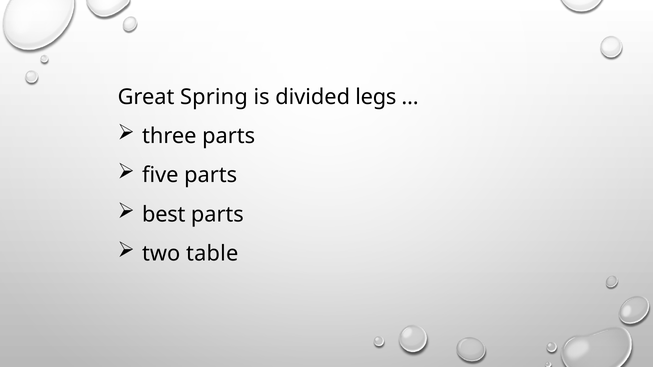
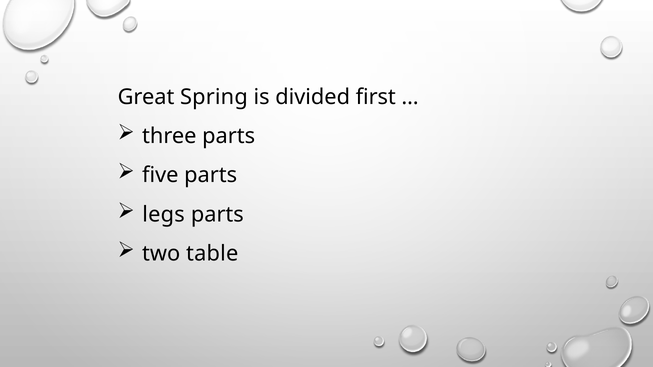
legs: legs -> first
best: best -> legs
